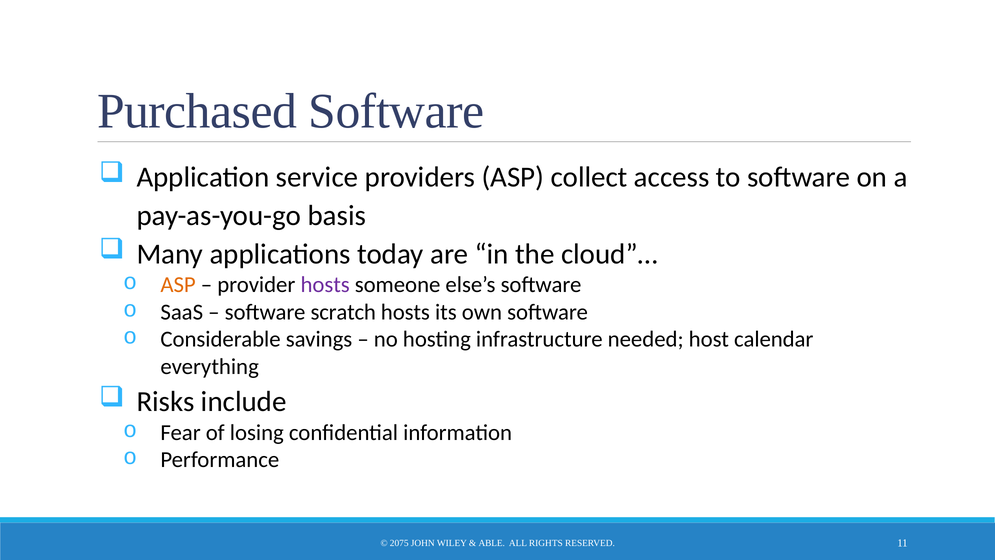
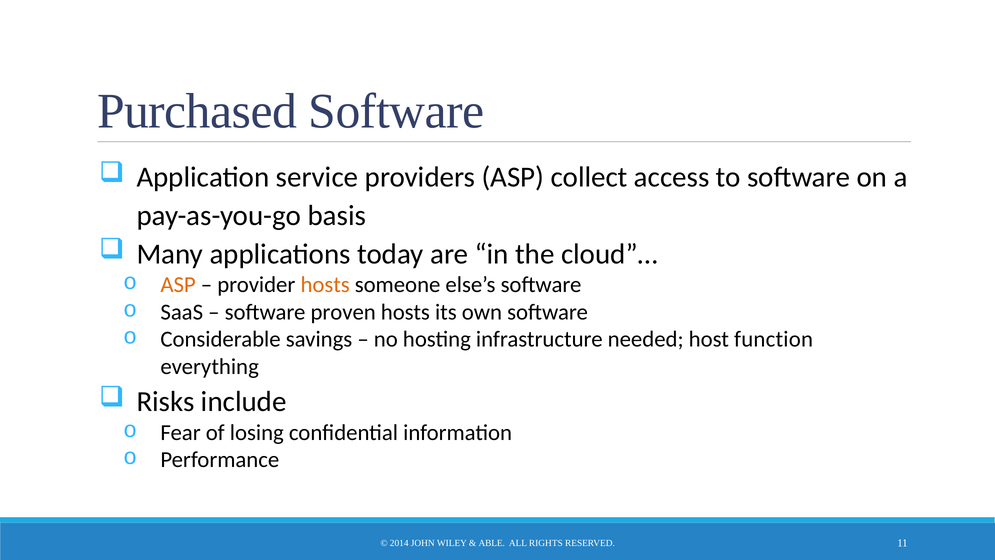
hosts at (325, 285) colour: purple -> orange
scratch: scratch -> proven
calendar: calendar -> function
2075: 2075 -> 2014
